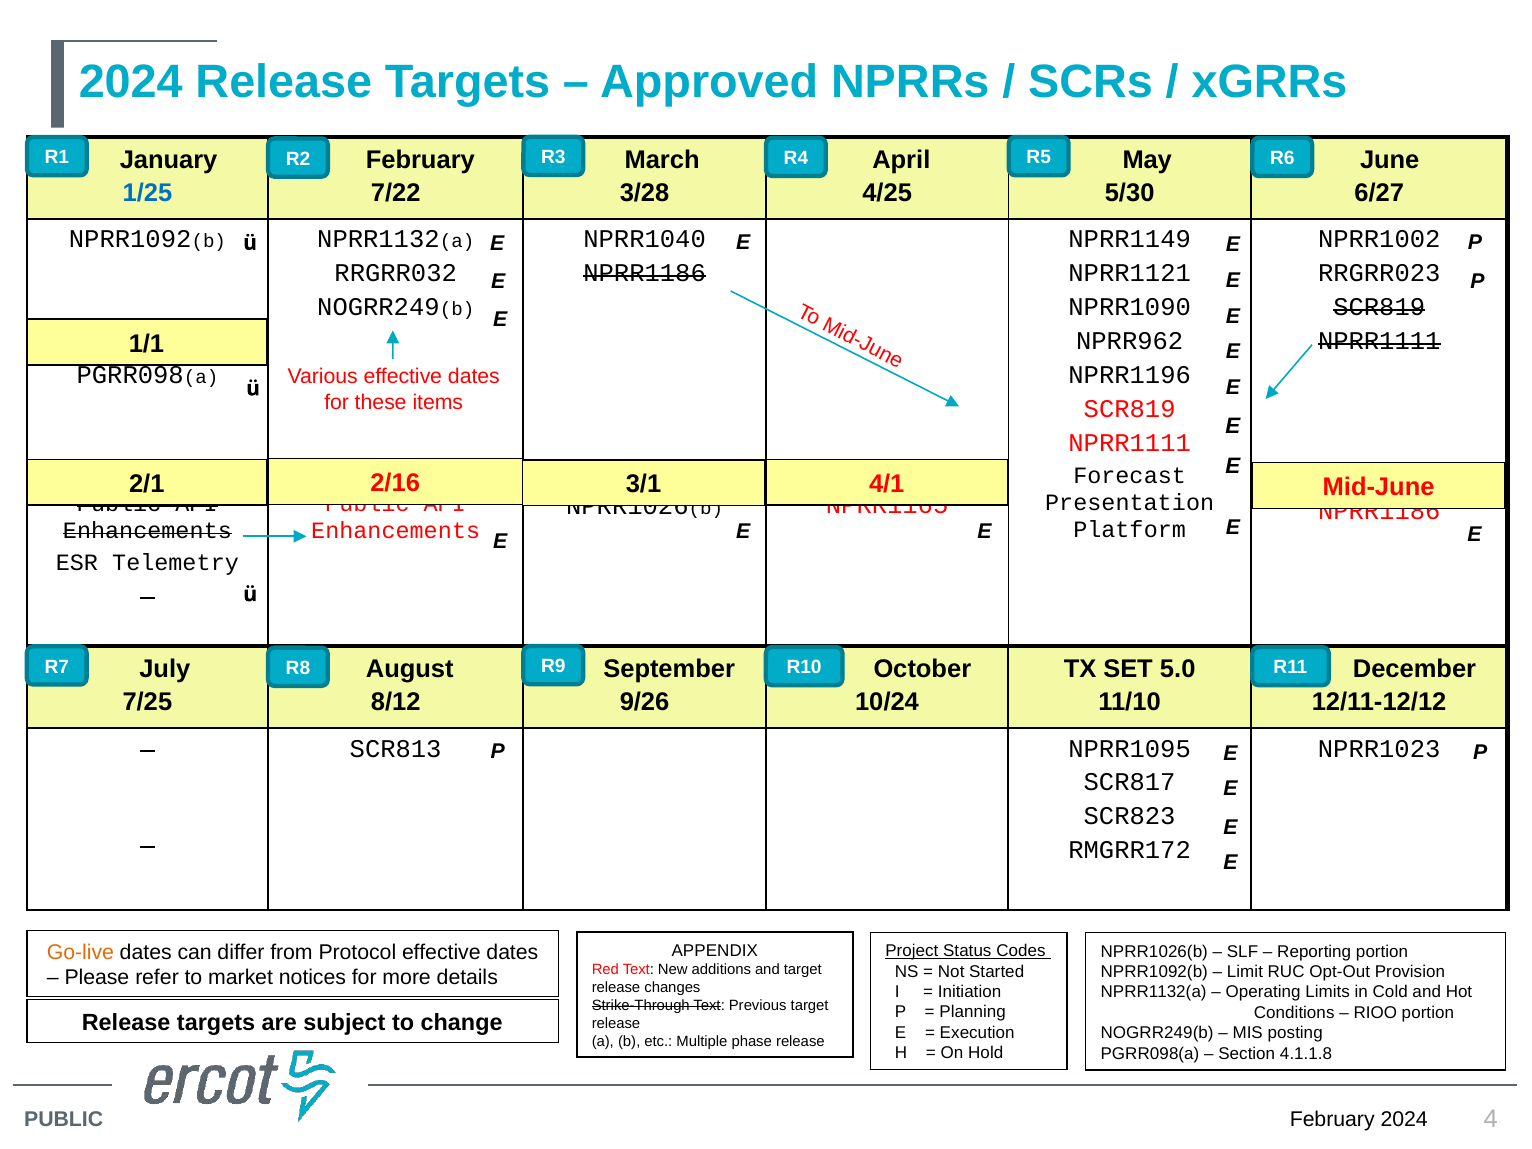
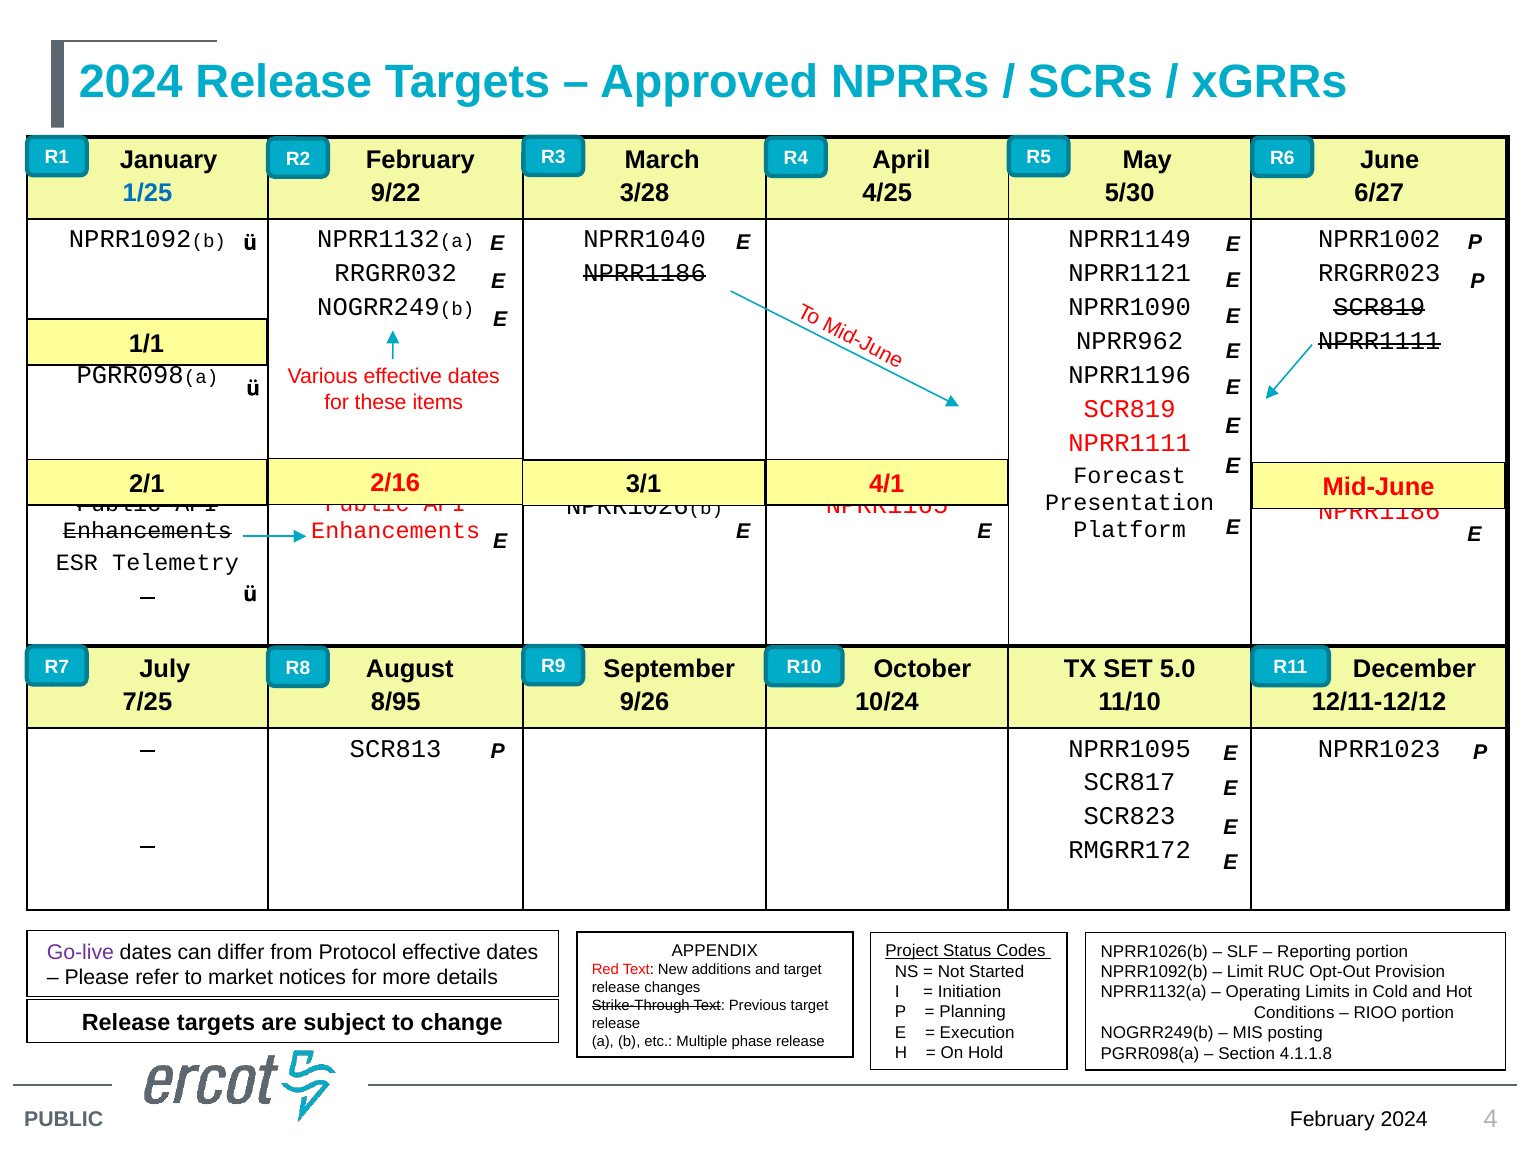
7/22: 7/22 -> 9/22
8/12: 8/12 -> 8/95
Go-live colour: orange -> purple
